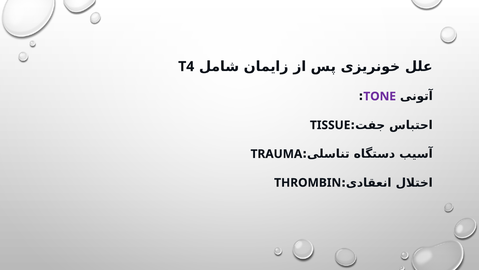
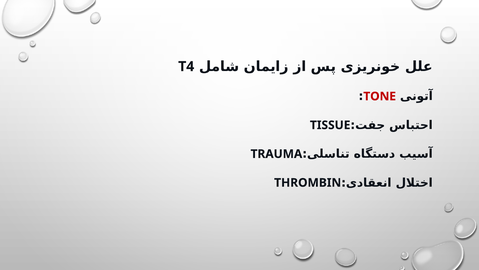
TONE colour: purple -> red
